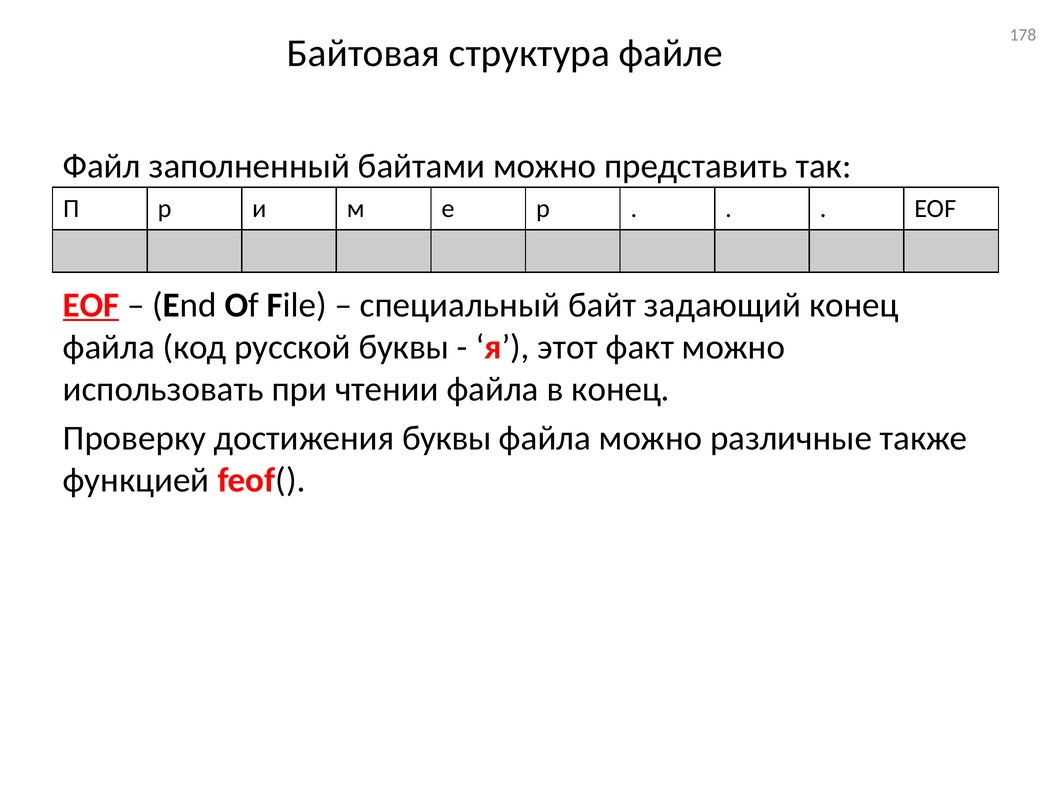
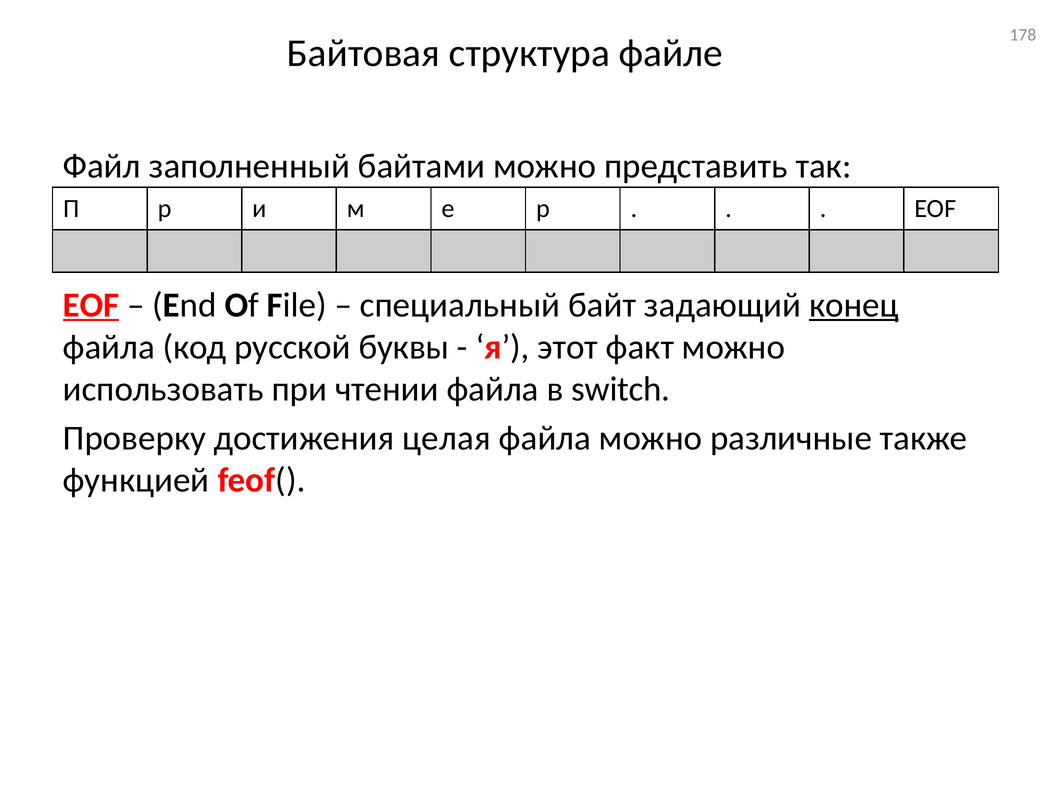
конец at (854, 305) underline: none -> present
в конец: конец -> switch
достижения буквы: буквы -> целая
